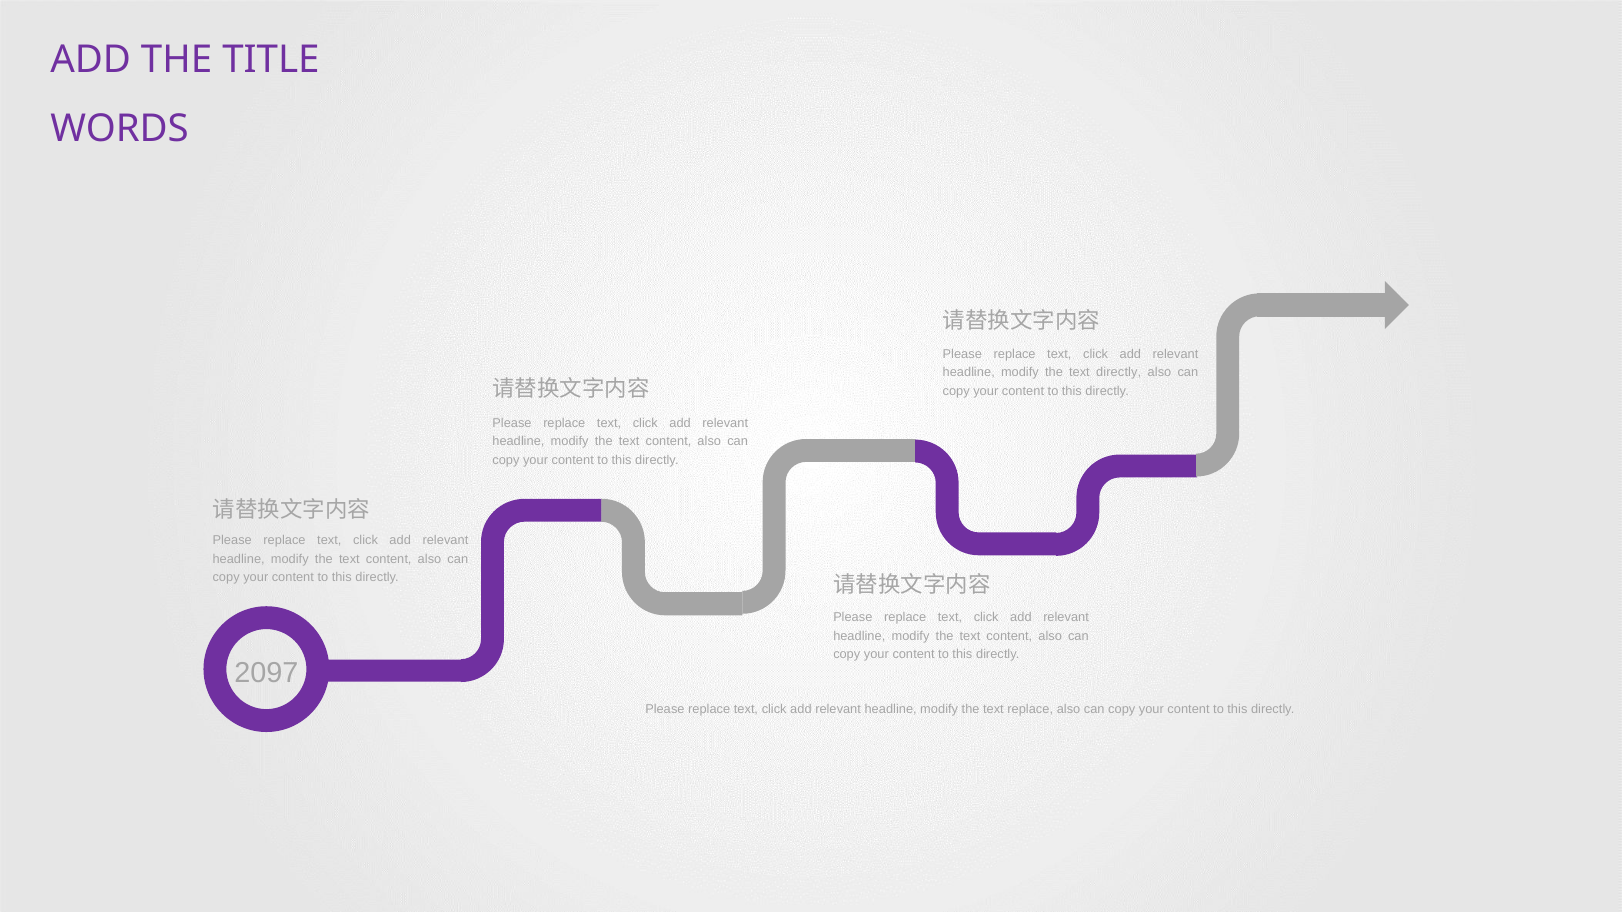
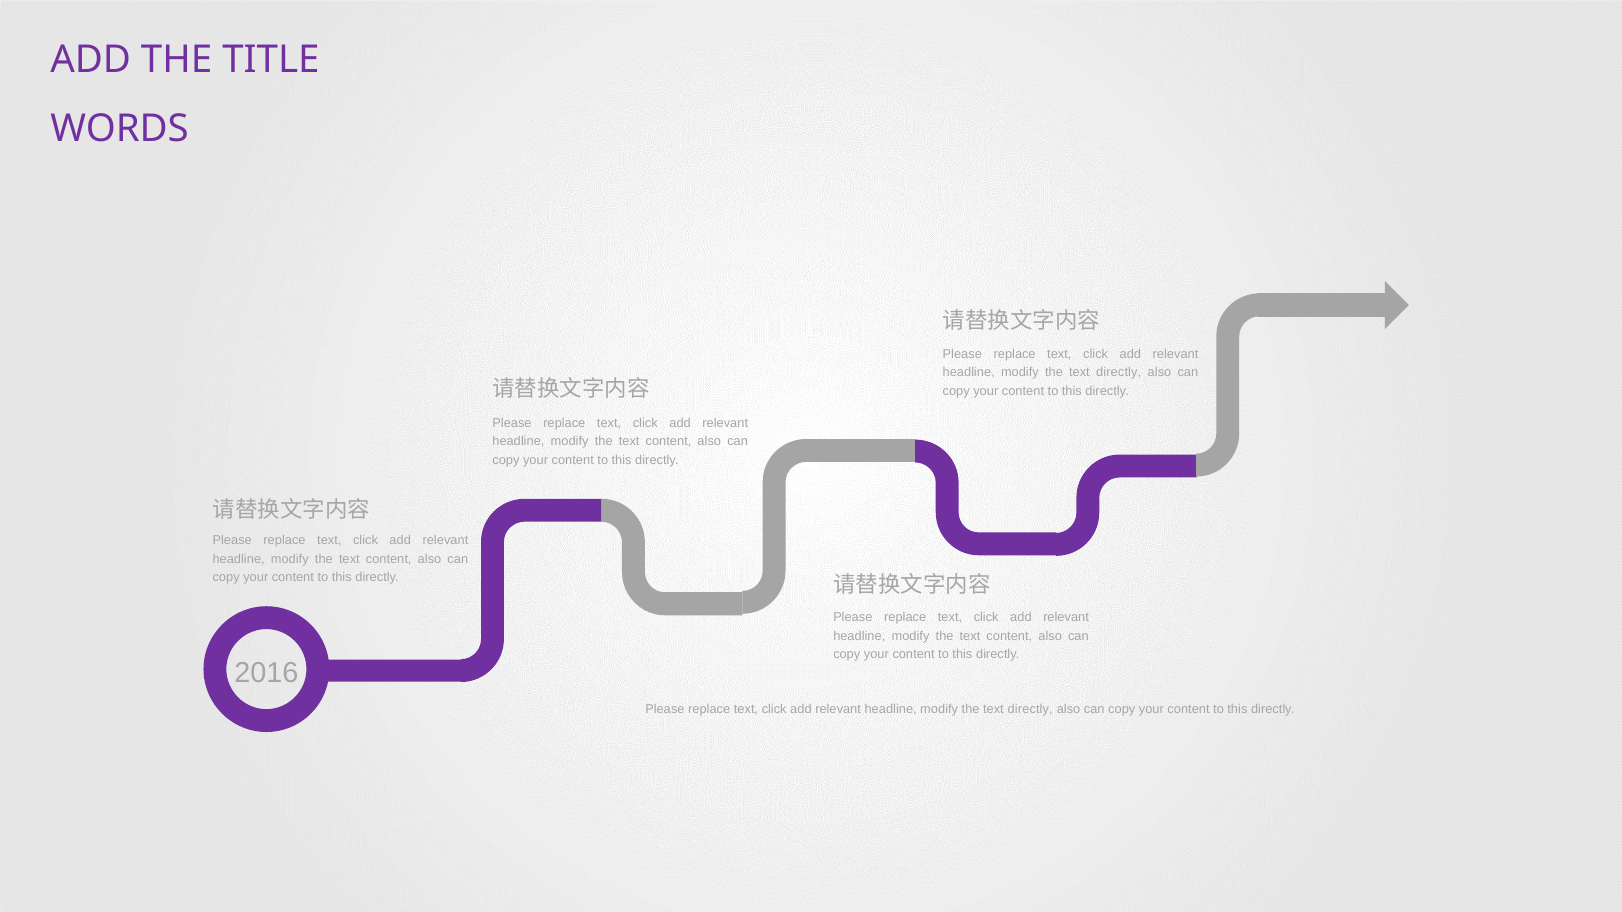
2097: 2097 -> 2016
replace at (1030, 710): replace -> directly
